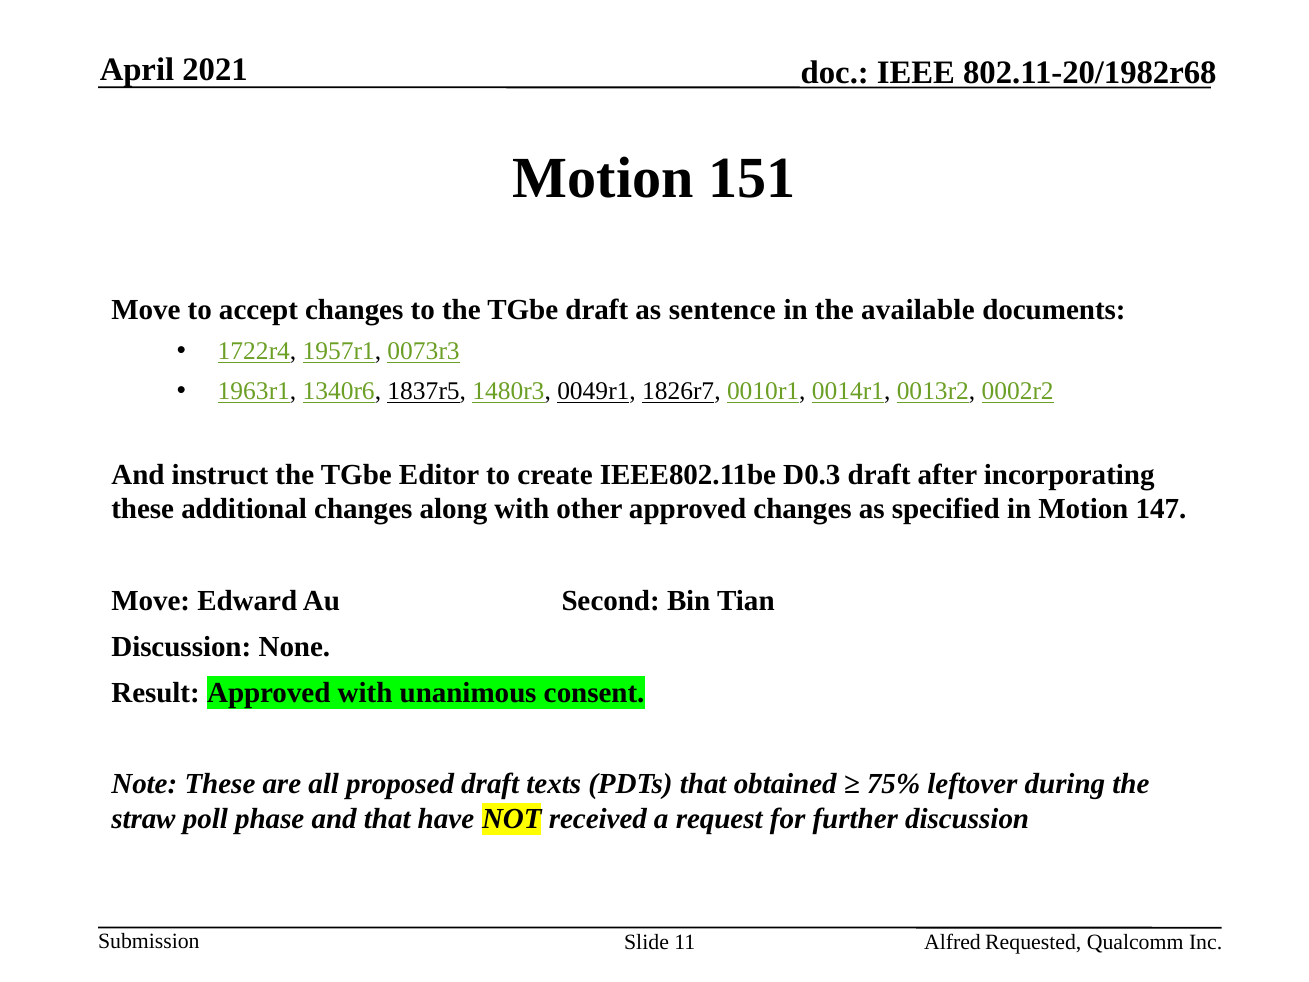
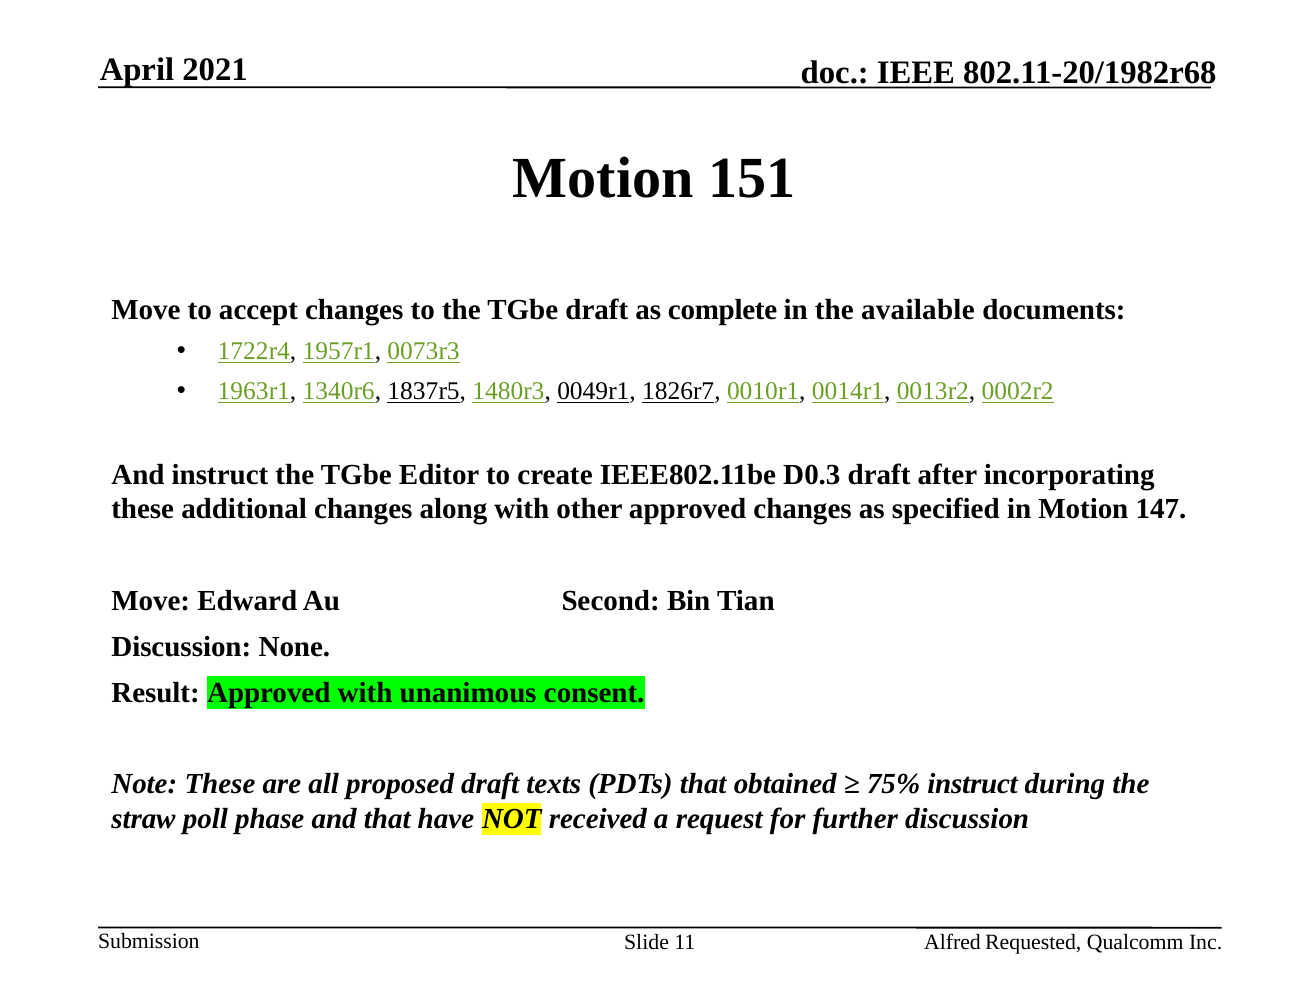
sentence: sentence -> complete
75% leftover: leftover -> instruct
